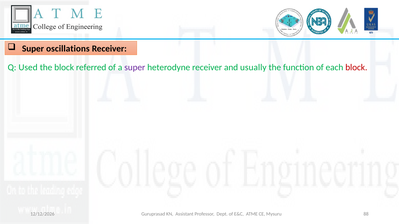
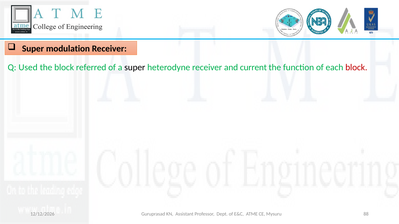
oscillations: oscillations -> modulation
super at (135, 68) colour: purple -> black
usually: usually -> current
